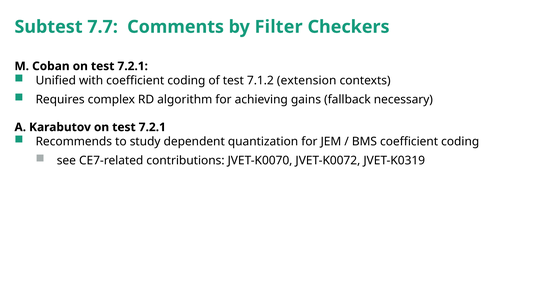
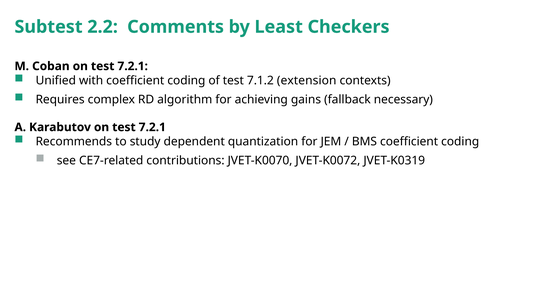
7.7: 7.7 -> 2.2
Filter: Filter -> Least
